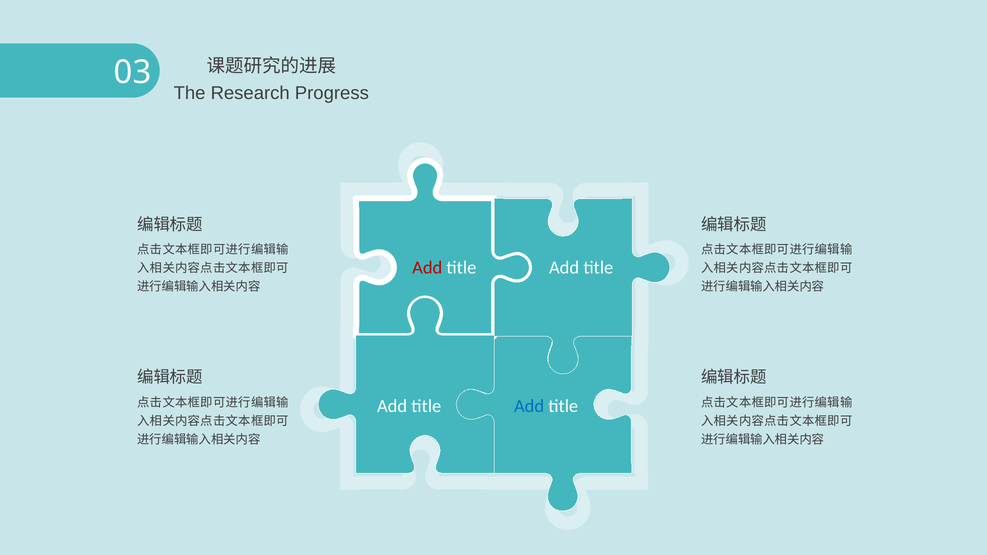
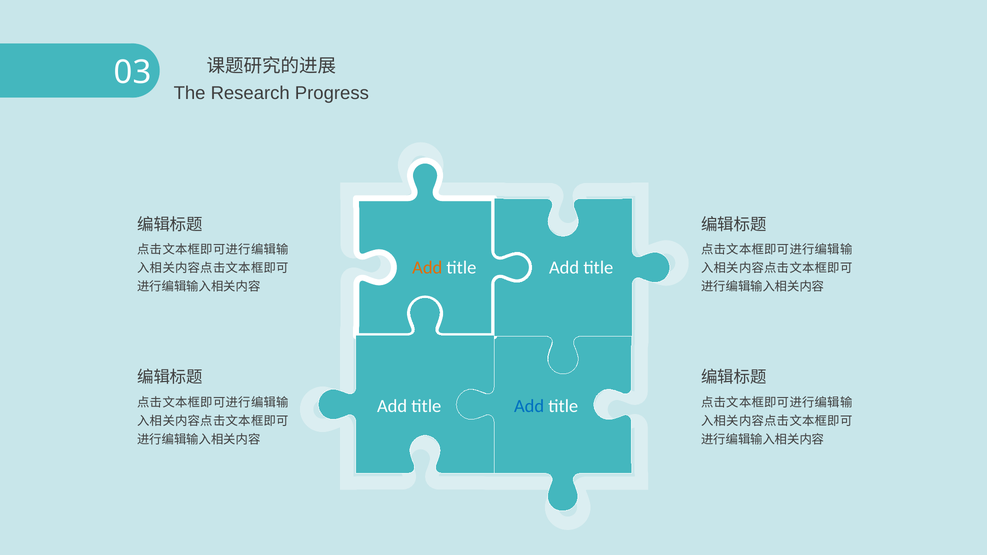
Add at (427, 268) colour: red -> orange
